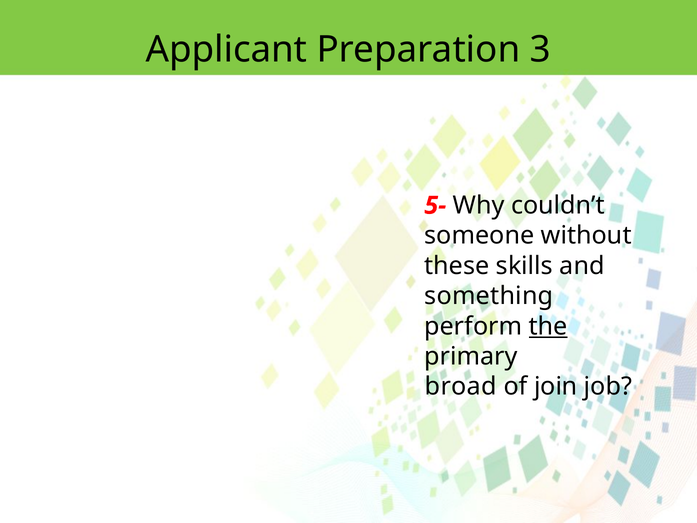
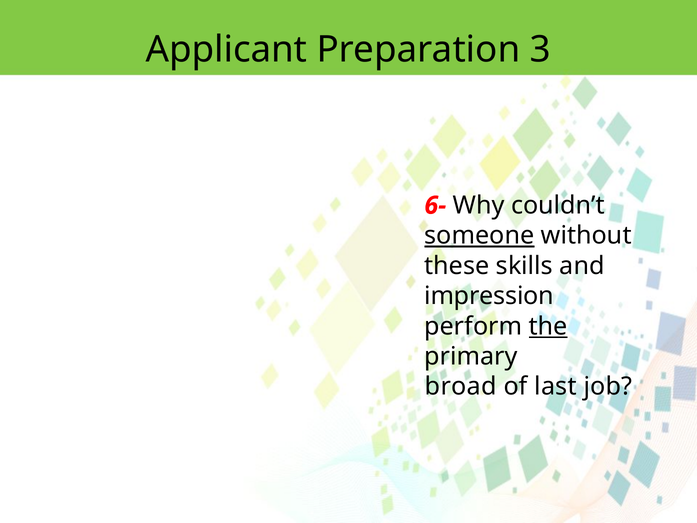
5-: 5- -> 6-
someone underline: none -> present
something: something -> impression
join: join -> last
